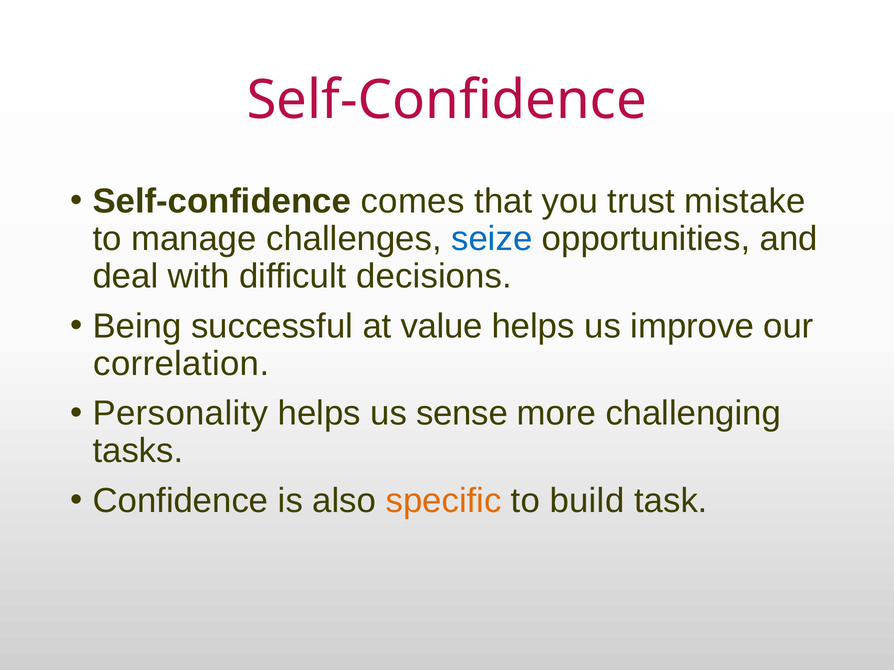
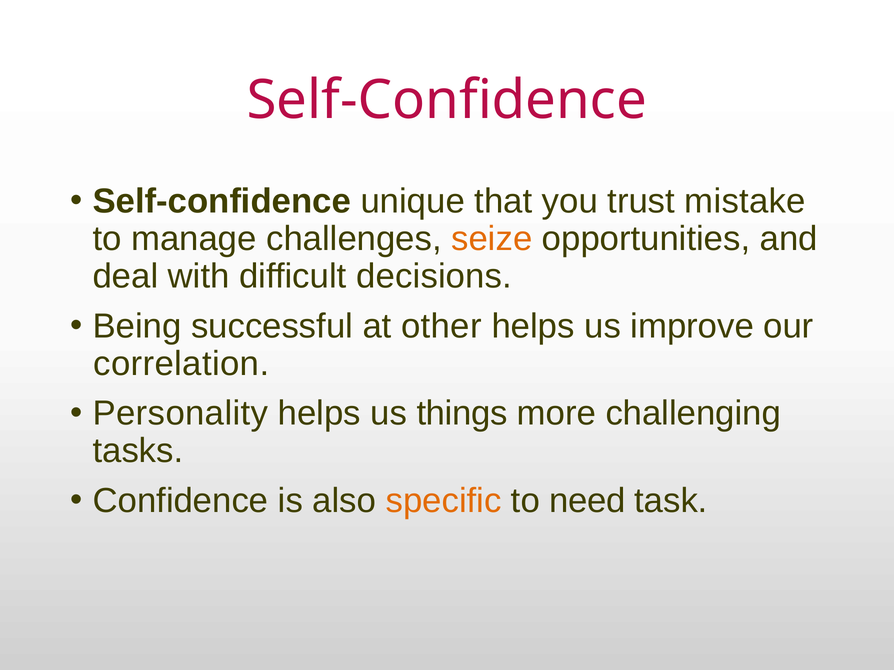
comes: comes -> unique
seize colour: blue -> orange
value: value -> other
sense: sense -> things
build: build -> need
